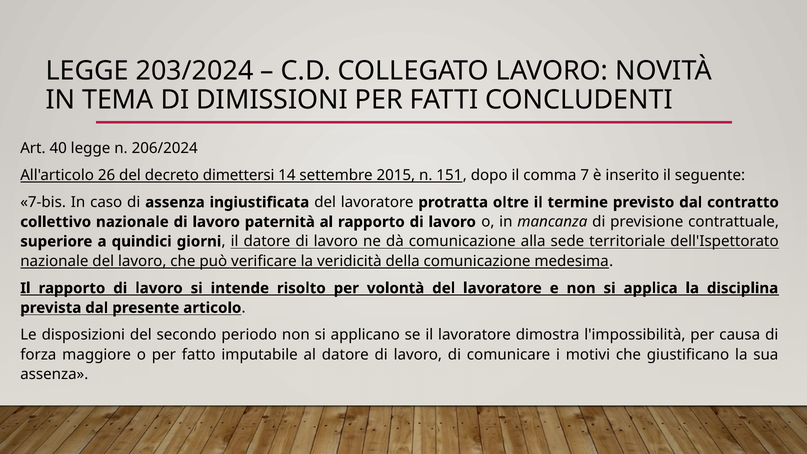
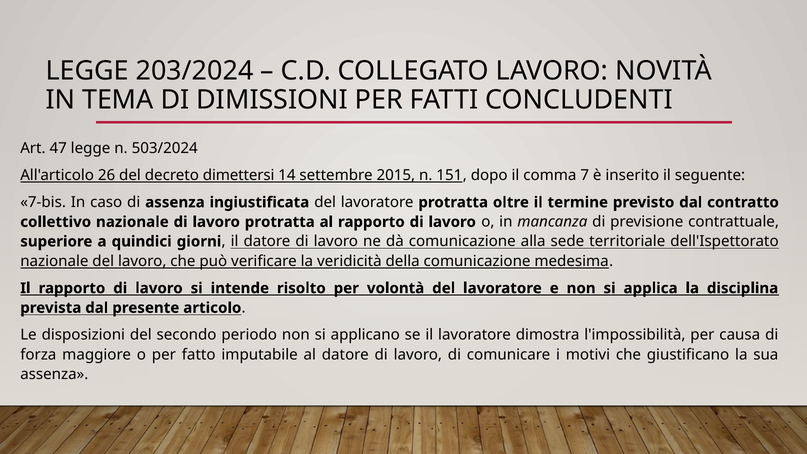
40: 40 -> 47
206/2024: 206/2024 -> 503/2024
lavoro paternità: paternità -> protratta
